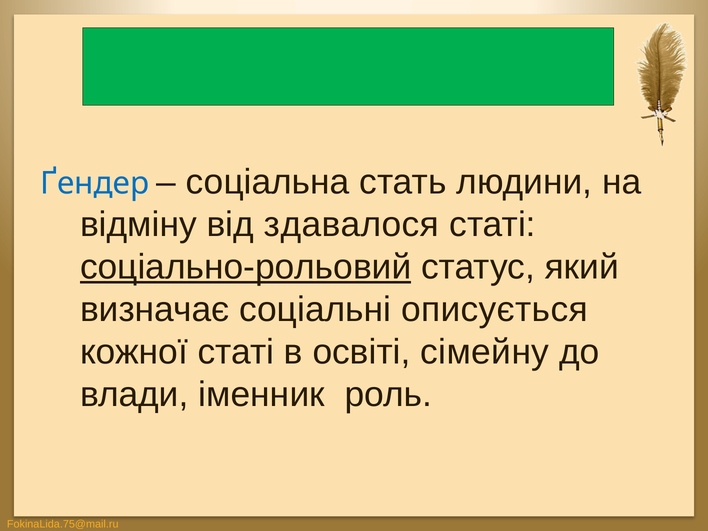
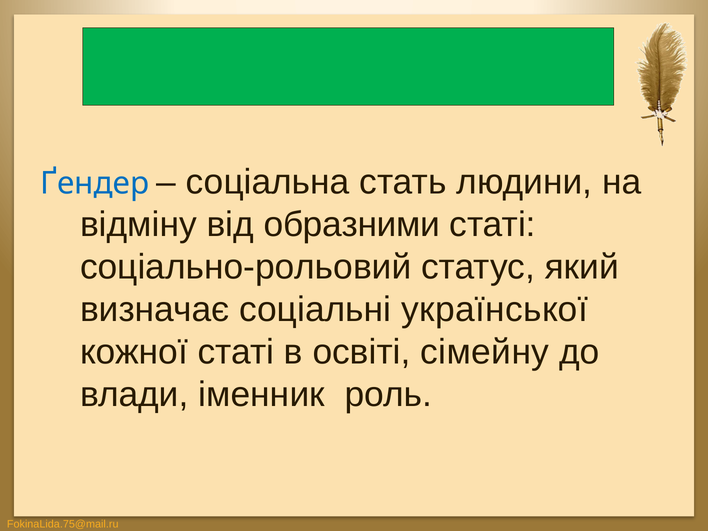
здавалося: здавалося -> образними
соціально-рольовий underline: present -> none
описується: описується -> української
